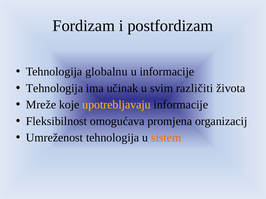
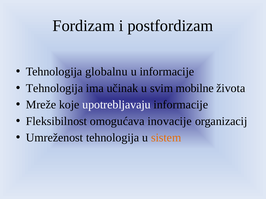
različiti: različiti -> mobilne
upotrebljavaju colour: yellow -> white
promjena: promjena -> inovacije
